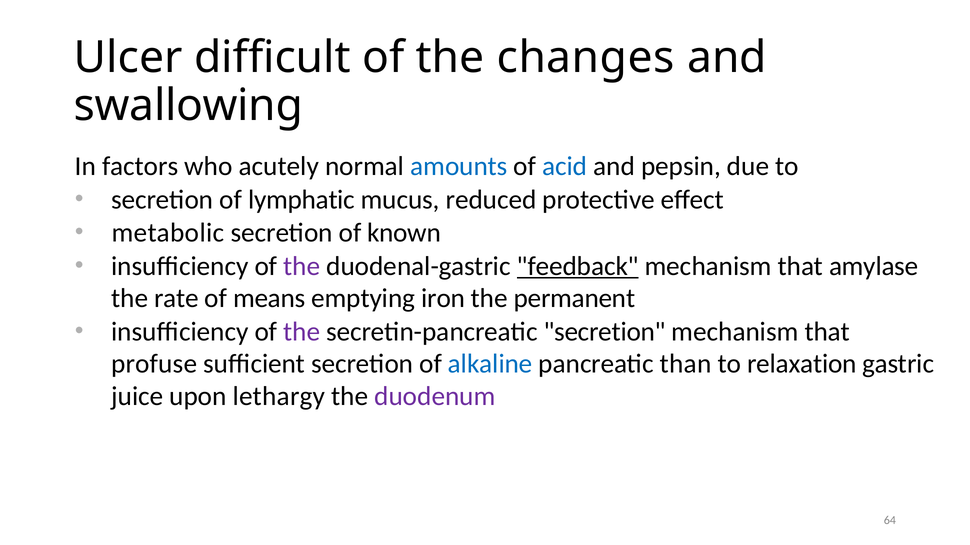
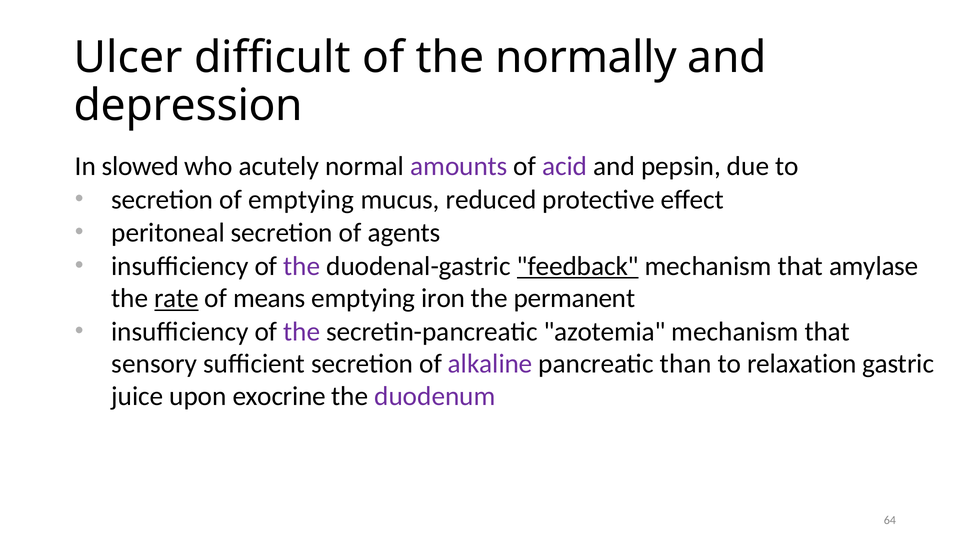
changes: changes -> normally
swallowing: swallowing -> depression
factors: factors -> slowed
amounts colour: blue -> purple
acid colour: blue -> purple
of lymphatic: lymphatic -> emptying
metabolic: metabolic -> peritoneal
known: known -> agents
rate underline: none -> present
secretin-pancreatic secretion: secretion -> azotemia
profuse: profuse -> sensory
alkaline colour: blue -> purple
lethargy: lethargy -> exocrine
